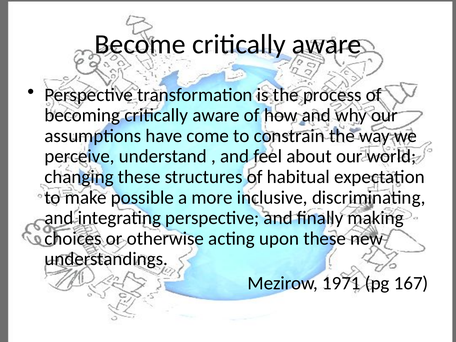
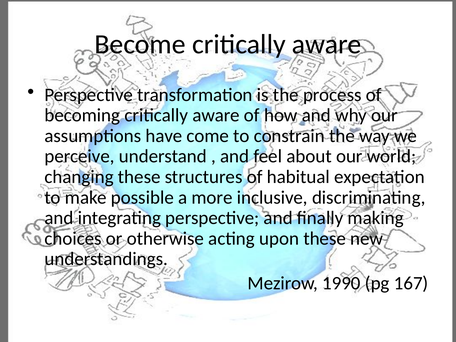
1971: 1971 -> 1990
